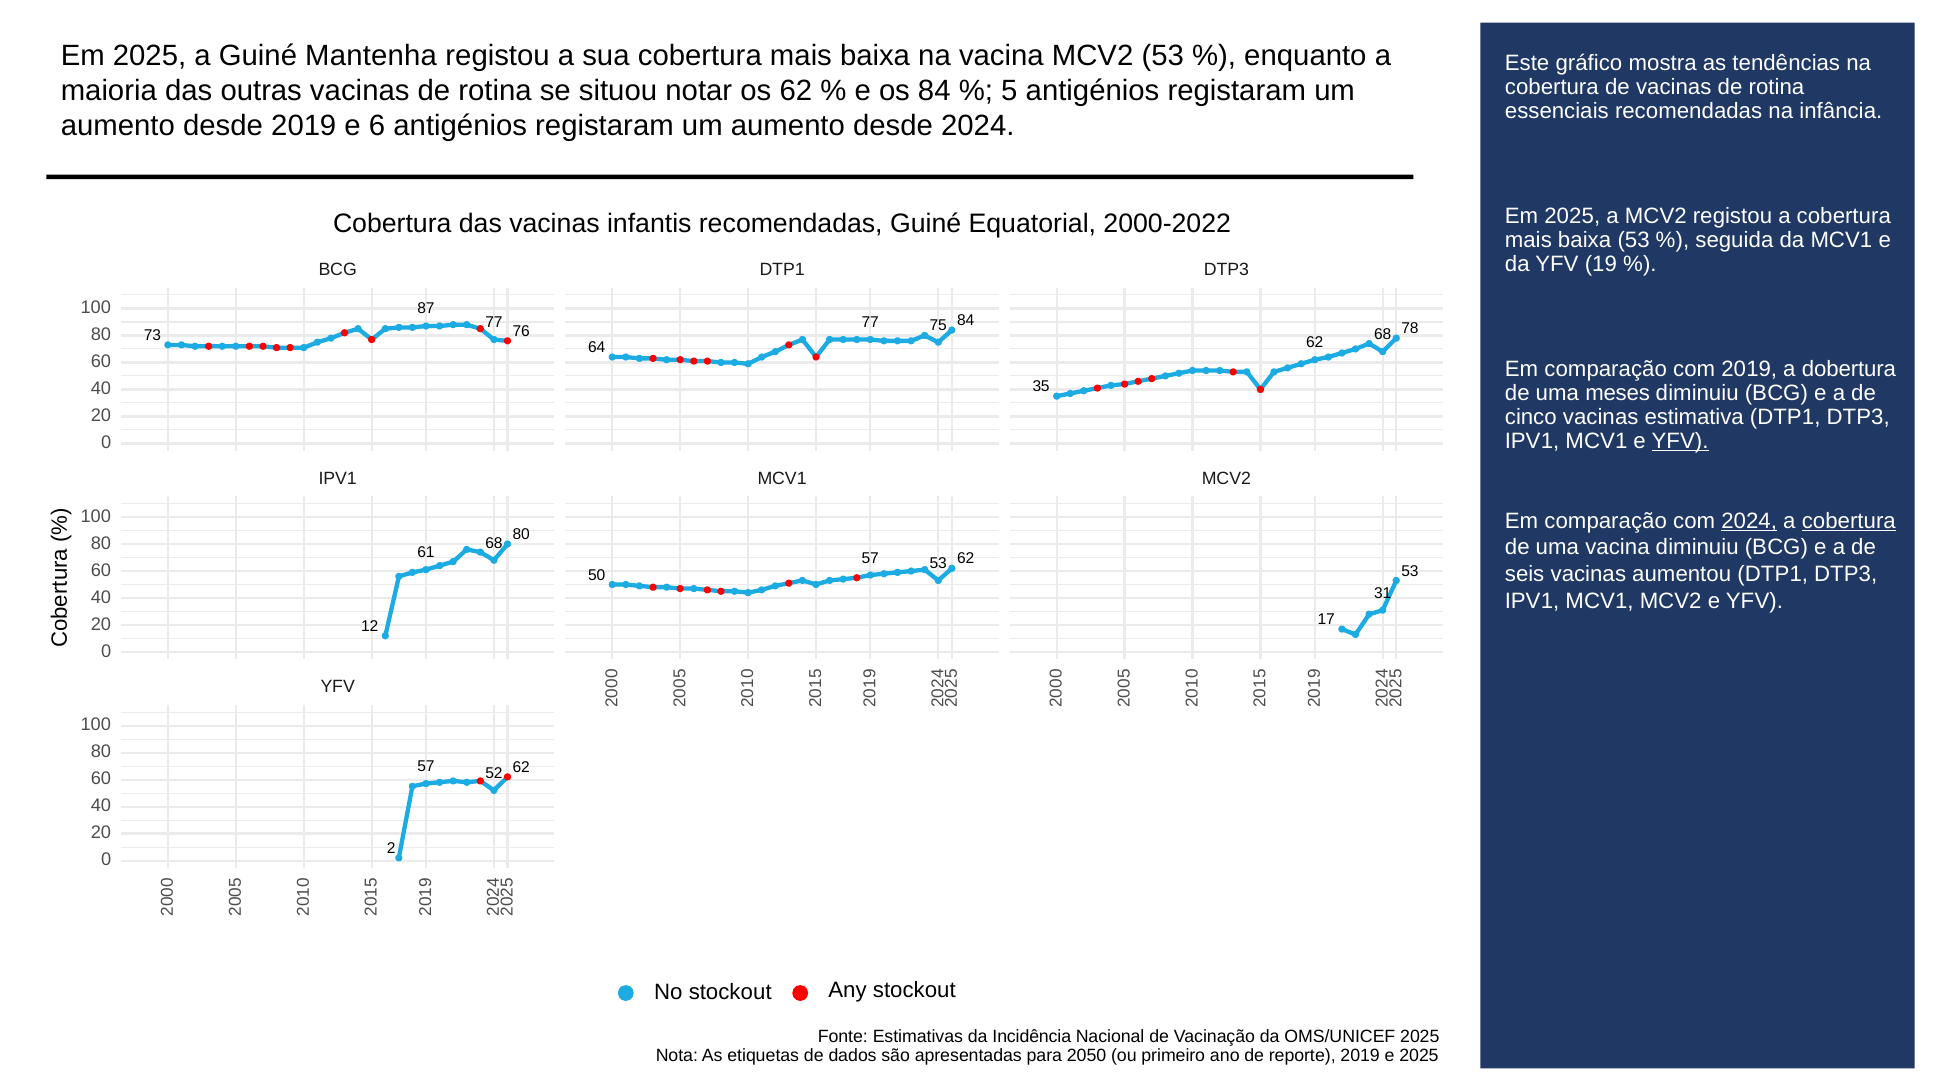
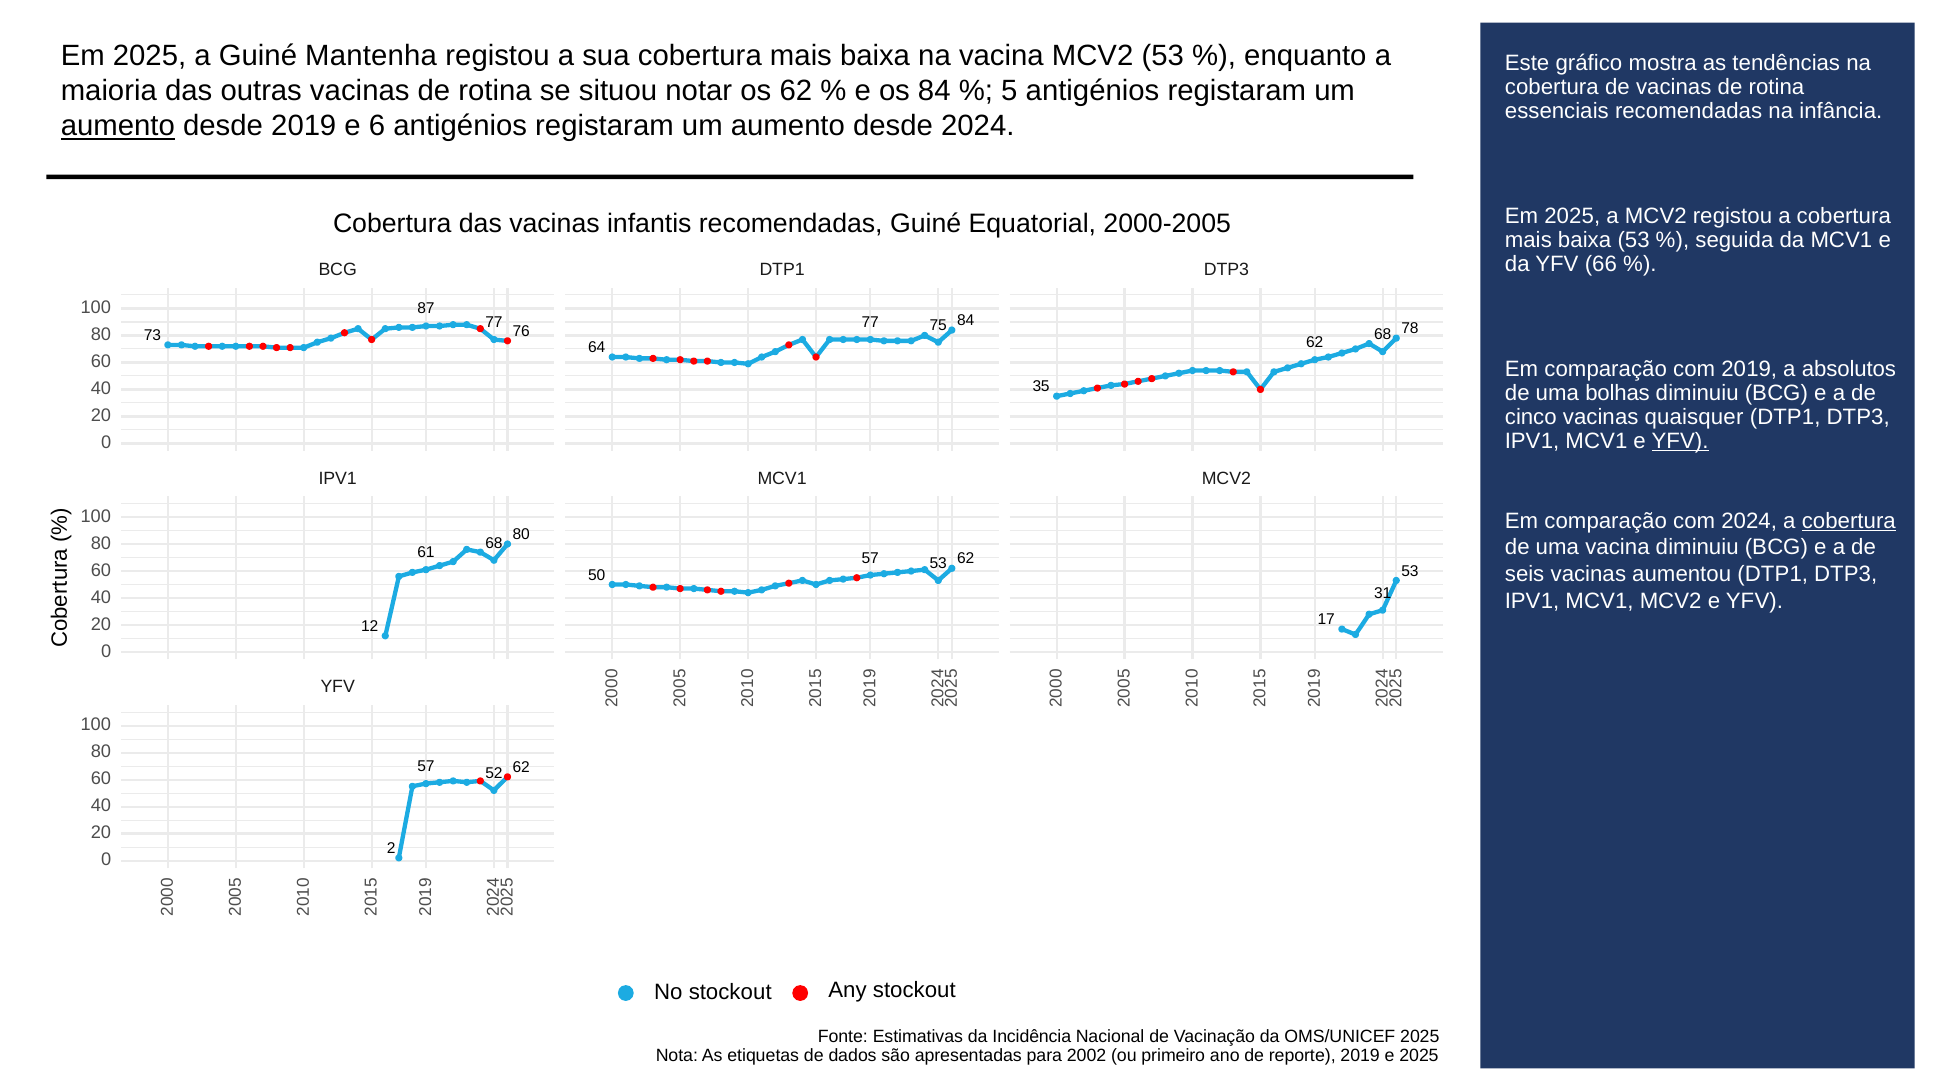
aumento at (118, 126) underline: none -> present
2000-2022: 2000-2022 -> 2000-2005
19: 19 -> 66
dobertura: dobertura -> absolutos
meses: meses -> bolhas
estimativa: estimativa -> quaisquer
2024 at (1749, 521) underline: present -> none
2050: 2050 -> 2002
